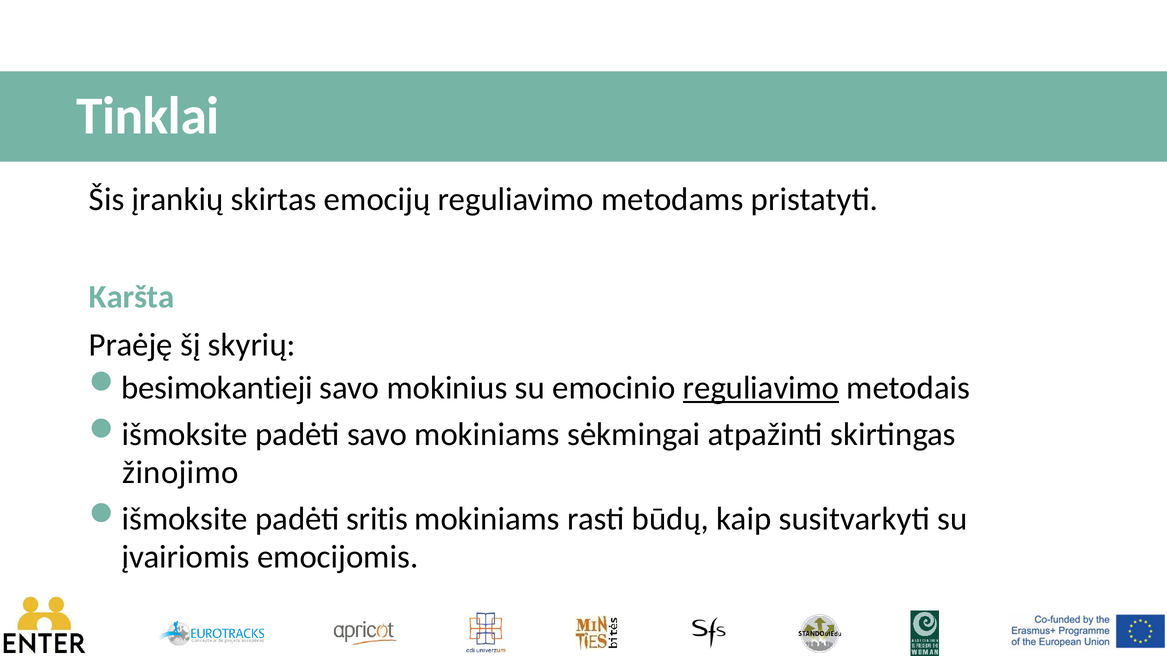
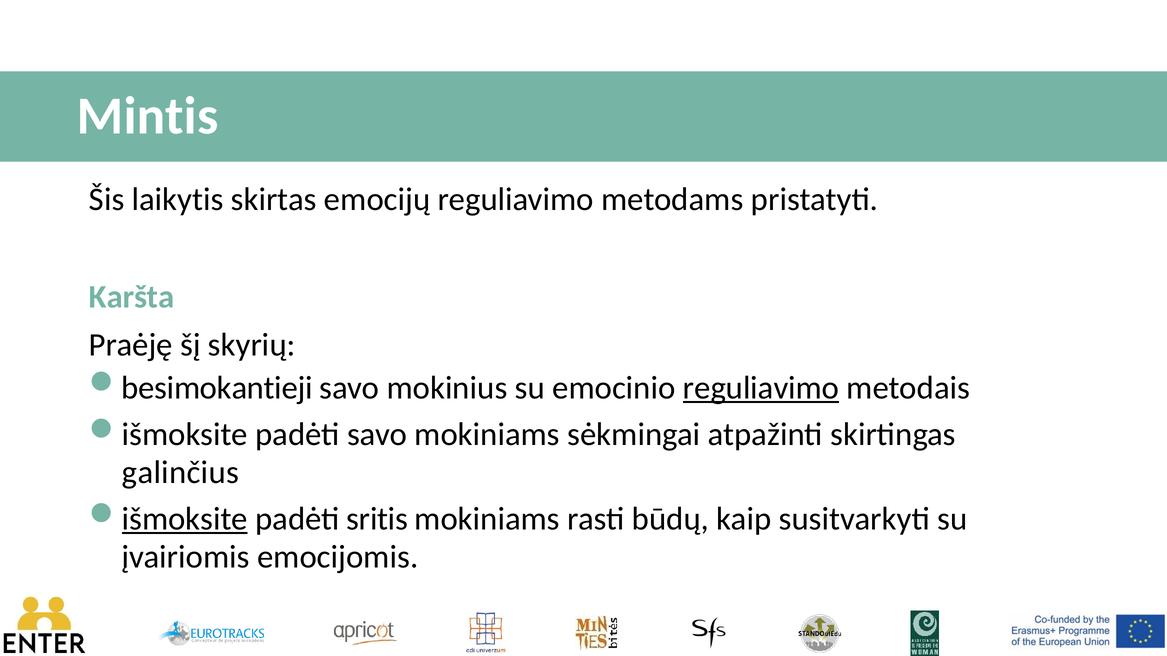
Tinklai: Tinklai -> Mintis
įrankių: įrankių -> laikytis
žinojimo: žinojimo -> galinčius
išmoksite at (185, 519) underline: none -> present
